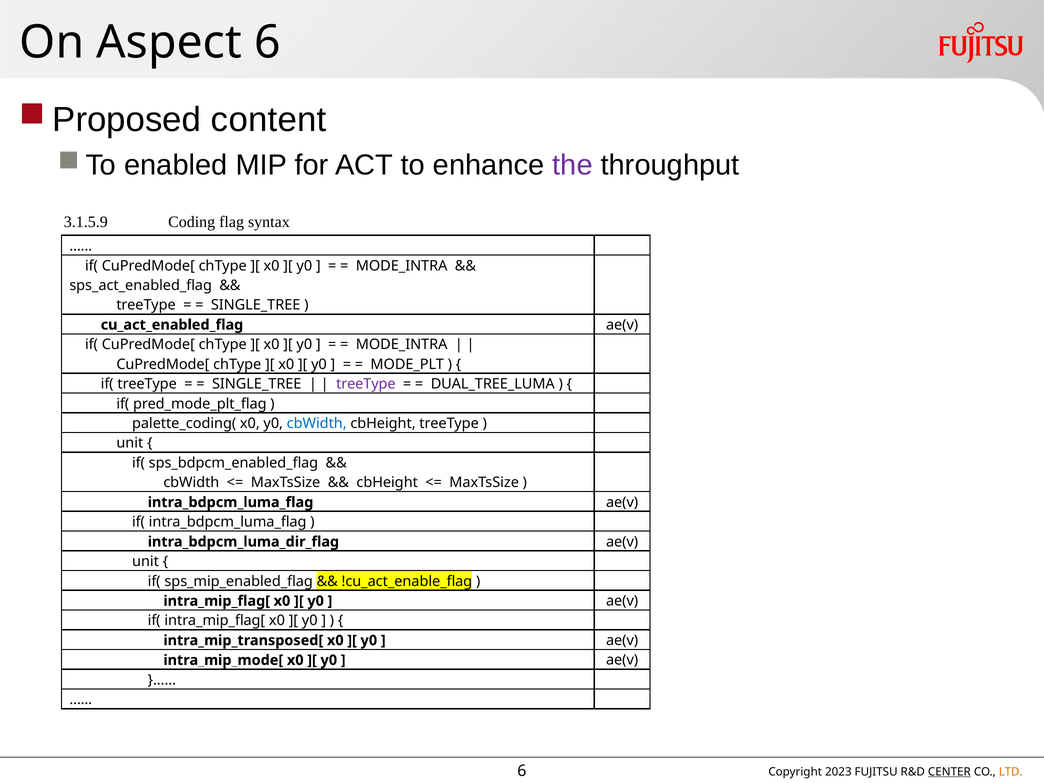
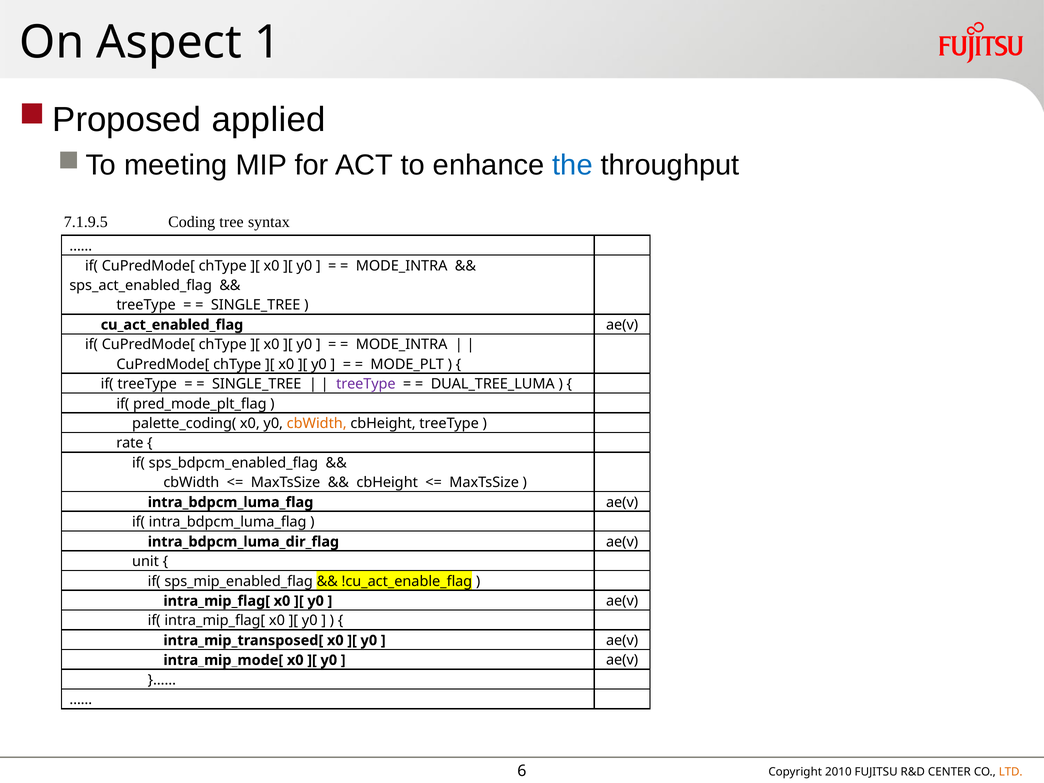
Aspect 6: 6 -> 1
content: content -> applied
enabled: enabled -> meeting
the colour: purple -> blue
3.1.5.9: 3.1.5.9 -> 7.1.9.5
flag: flag -> tree
cbWidth at (317, 423) colour: blue -> orange
unit at (130, 443): unit -> rate
2023: 2023 -> 2010
CENTER underline: present -> none
